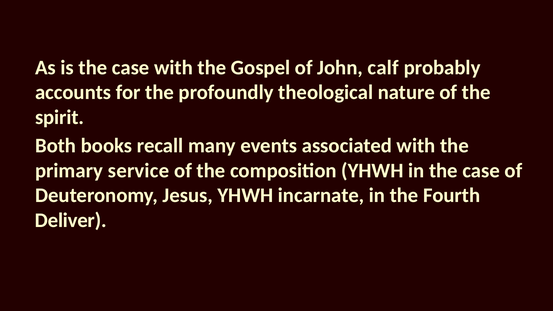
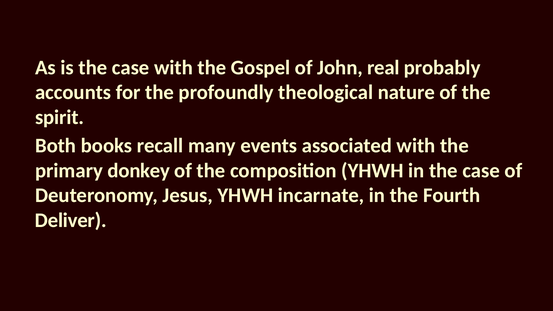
calf: calf -> real
service: service -> donkey
